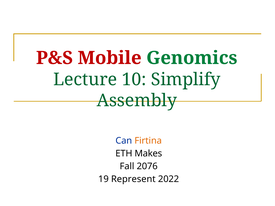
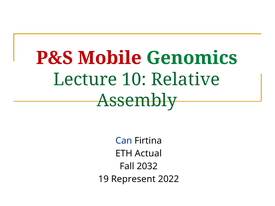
Simplify: Simplify -> Relative
Firtina colour: orange -> black
Makes: Makes -> Actual
2076: 2076 -> 2032
